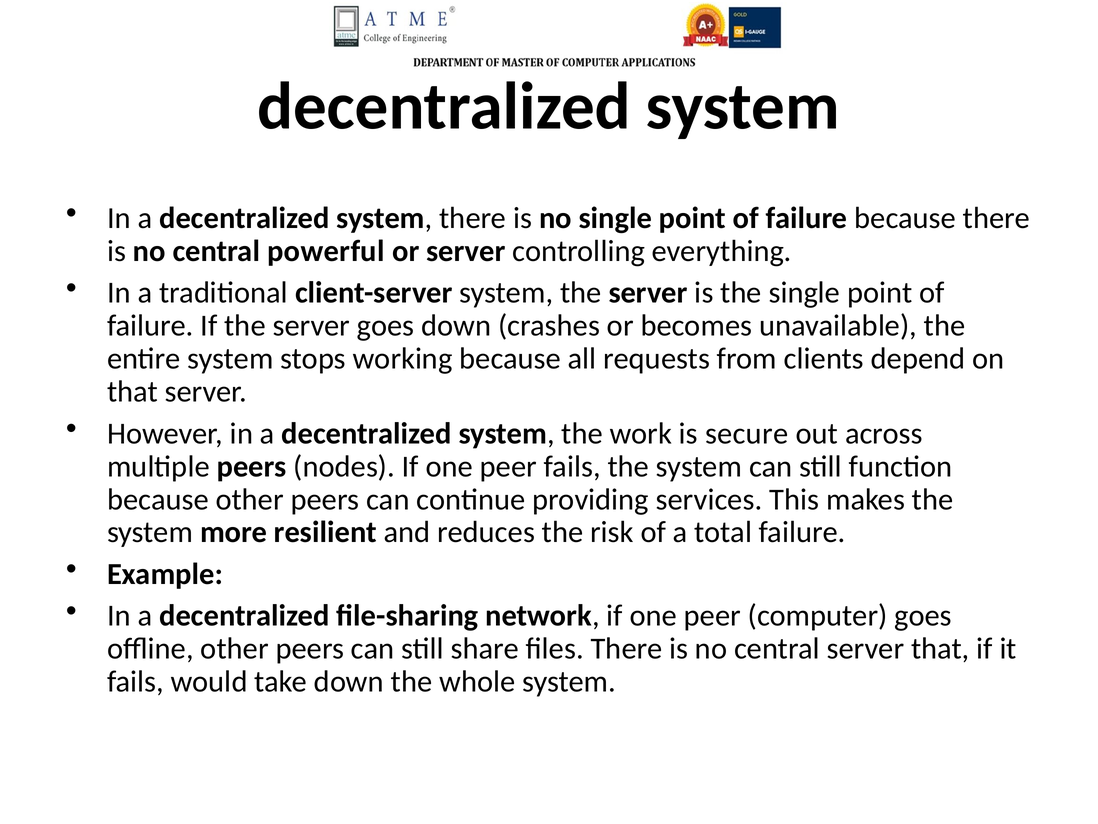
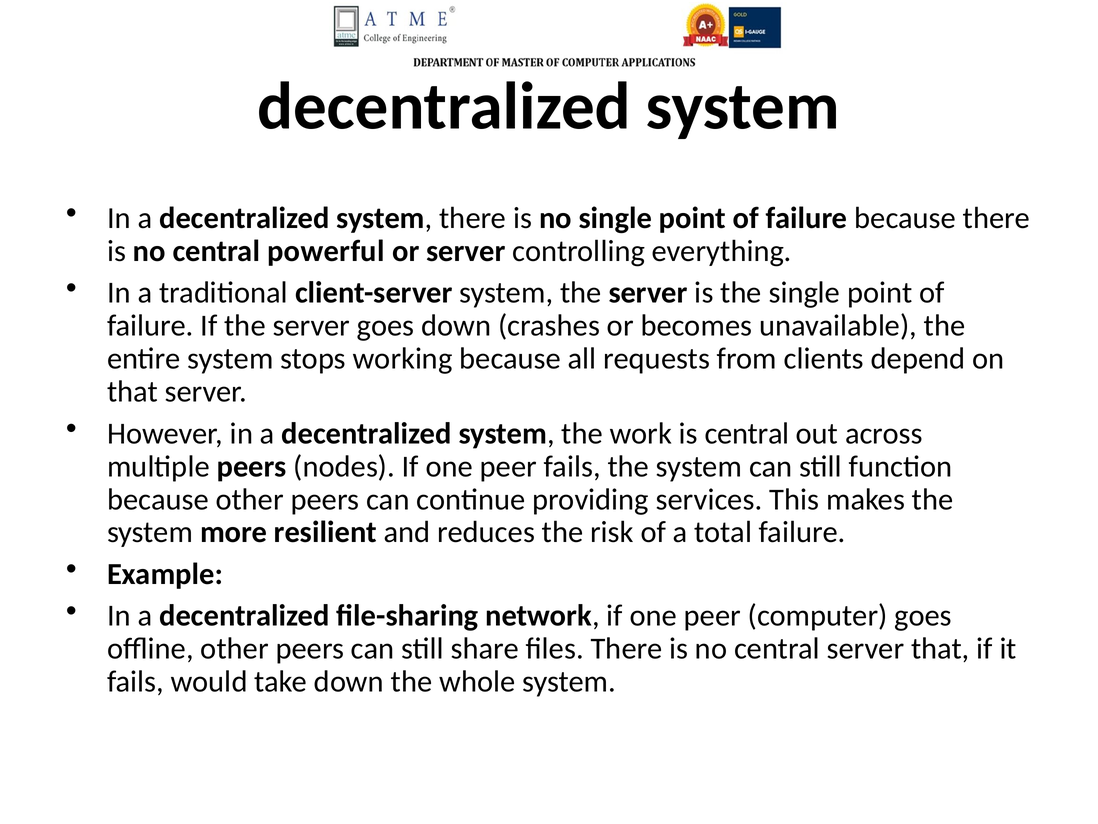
is secure: secure -> central
